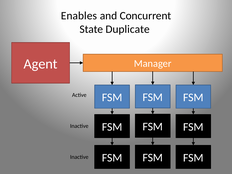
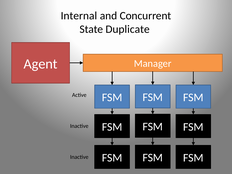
Enables: Enables -> Internal
